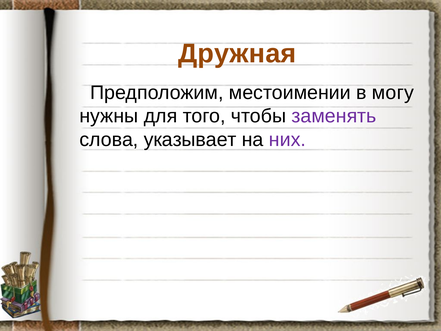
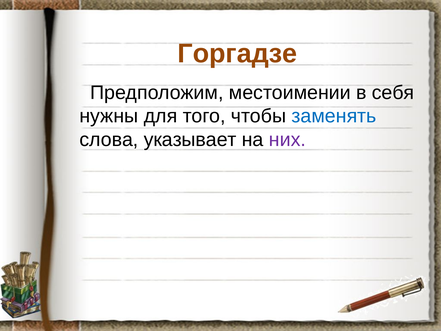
Дружная: Дружная -> Горгадзе
могу: могу -> себя
заменять colour: purple -> blue
